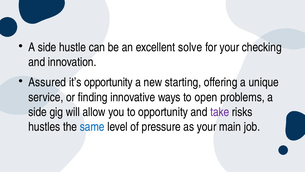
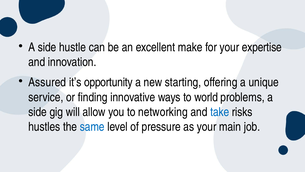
solve: solve -> make
checking: checking -> expertise
open: open -> world
to opportunity: opportunity -> networking
take colour: purple -> blue
